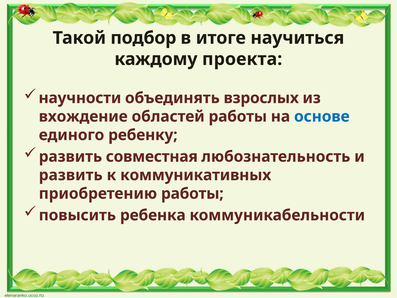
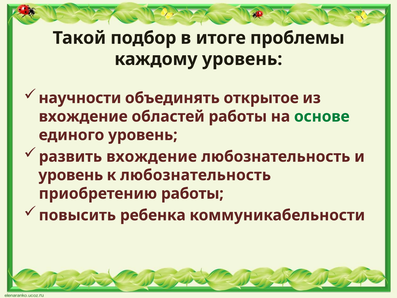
научиться: научиться -> проблемы
каждому проекта: проекта -> уровень
взрослых: взрослых -> открытое
основе colour: blue -> green
единого ребенку: ребенку -> уровень
развить совместная: совместная -> вхождение
развить at (71, 175): развить -> уровень
к коммуникативных: коммуникативных -> любознательность
